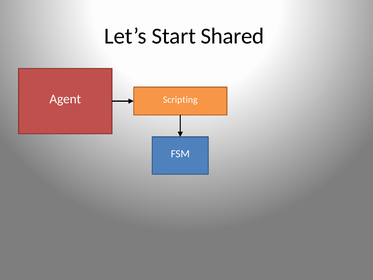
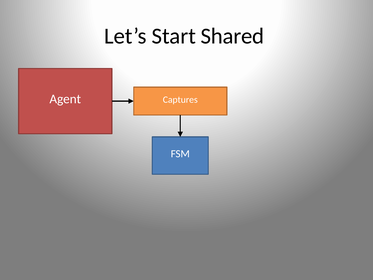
Scripting: Scripting -> Captures
